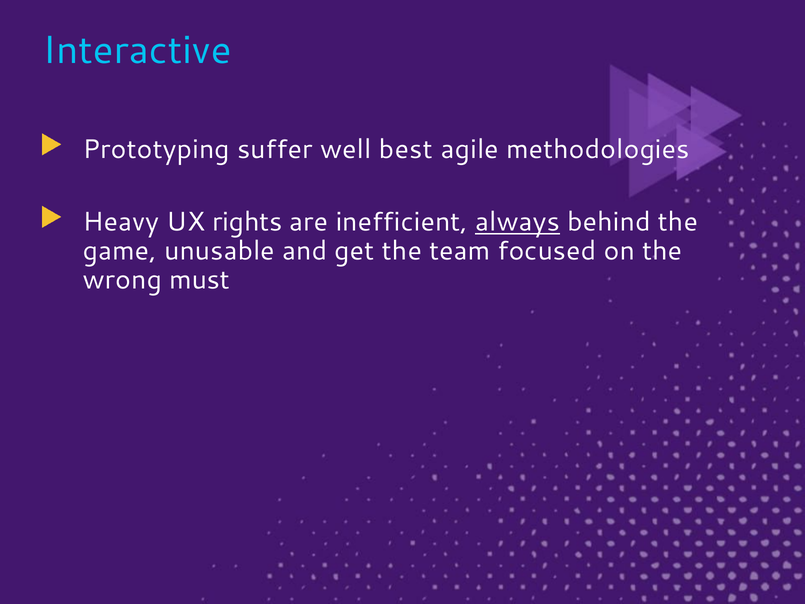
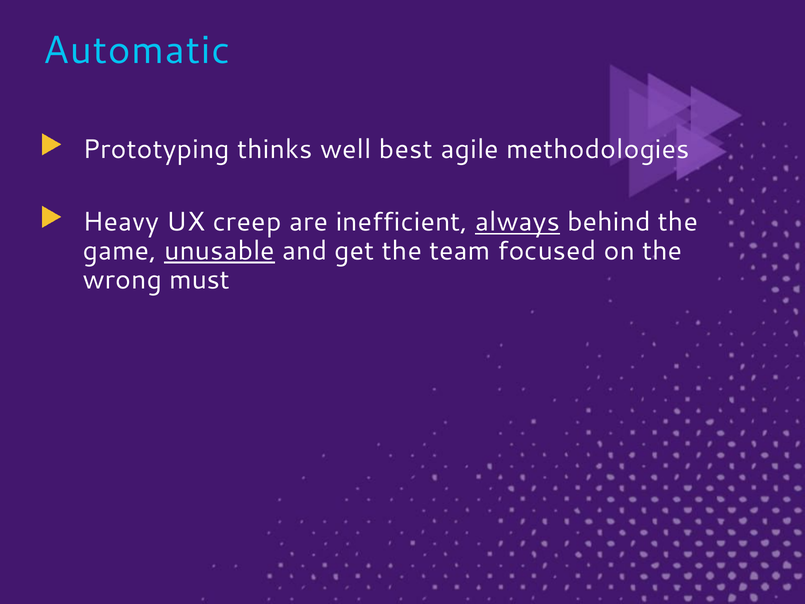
Interactive: Interactive -> Automatic
suffer: suffer -> thinks
rights: rights -> creep
unusable underline: none -> present
